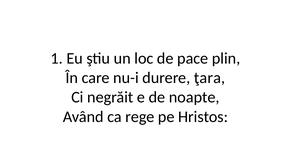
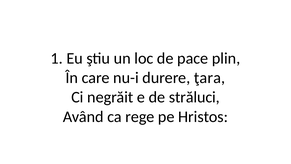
noapte: noapte -> străluci
